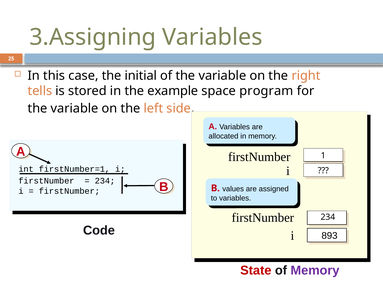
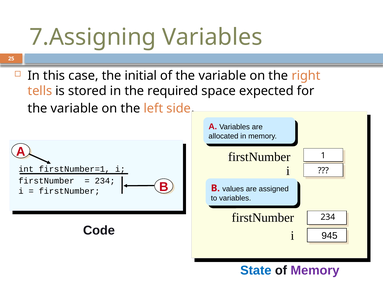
3.Assigning: 3.Assigning -> 7.Assigning
example: example -> required
program: program -> expected
893: 893 -> 945
State colour: red -> blue
